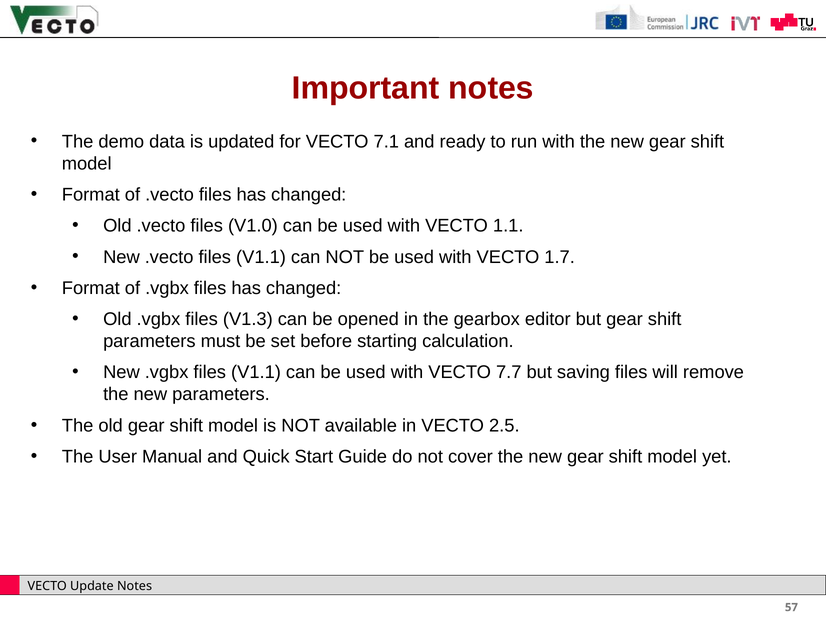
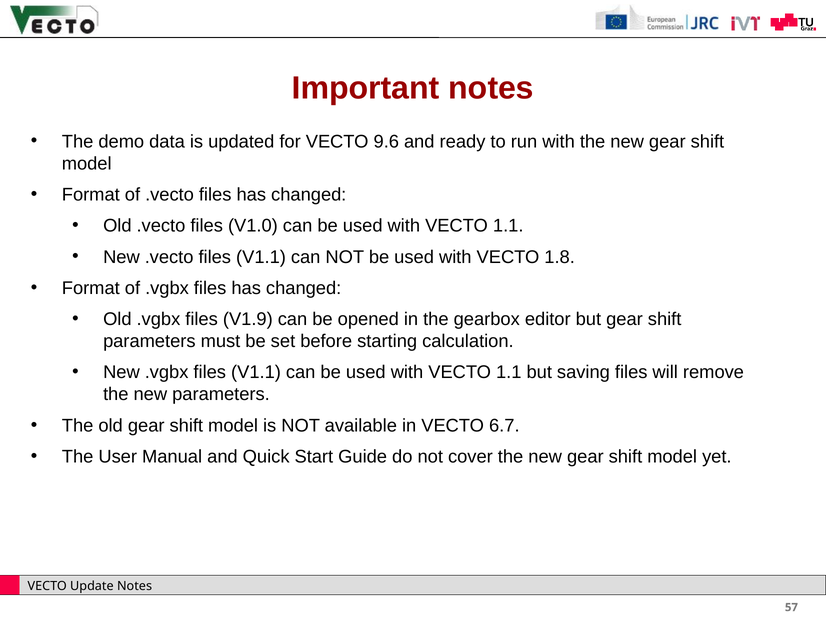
7.1: 7.1 -> 9.6
1.7: 1.7 -> 1.8
V1.3: V1.3 -> V1.9
7.7 at (509, 373): 7.7 -> 1.1
2.5: 2.5 -> 6.7
